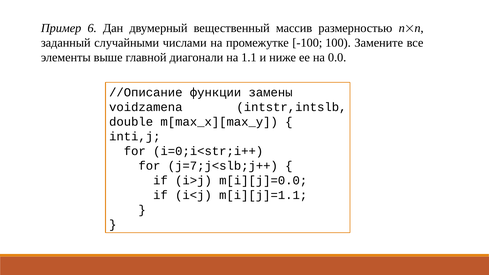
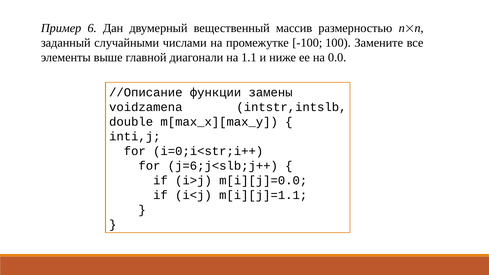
j=7;j<slb;j++: j=7;j<slb;j++ -> j=6;j<slb;j++
